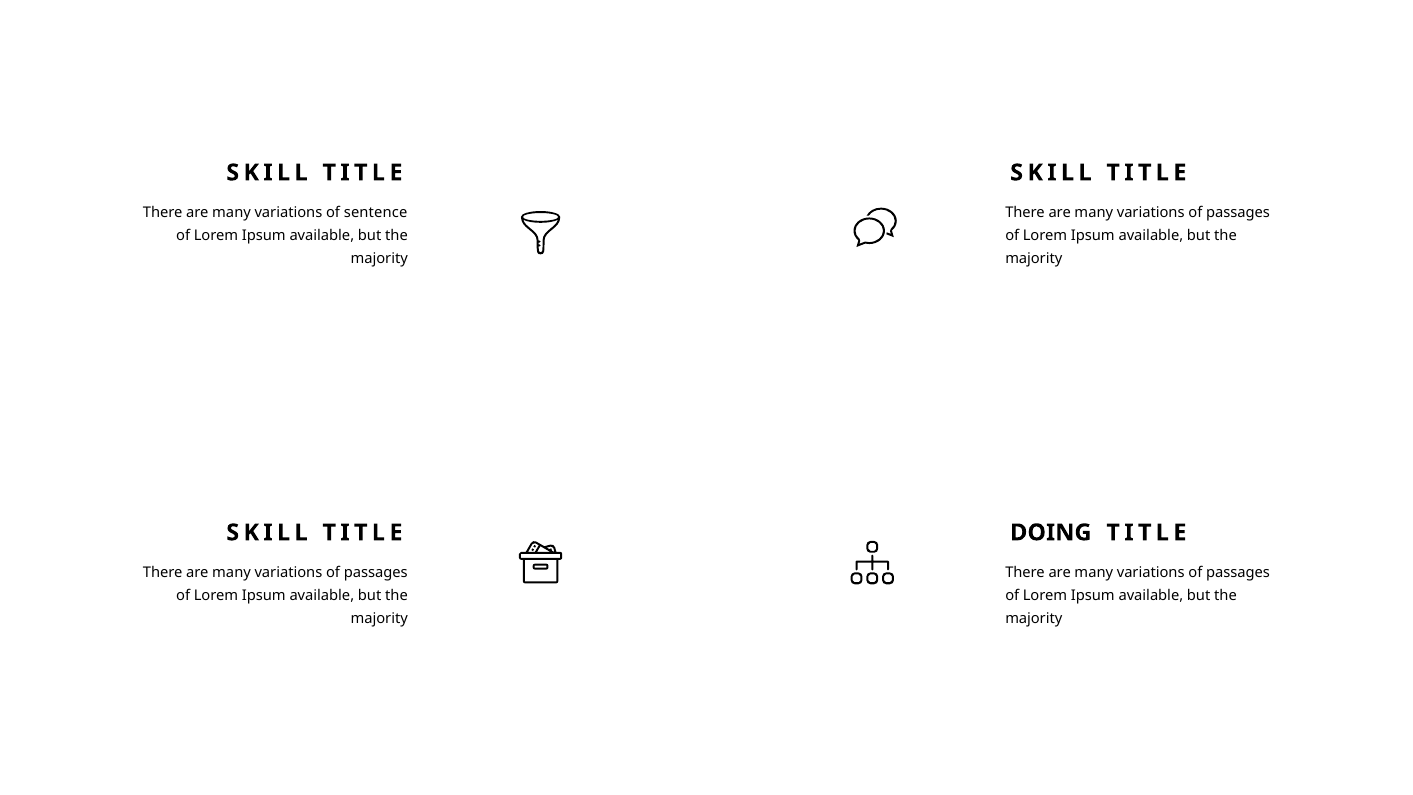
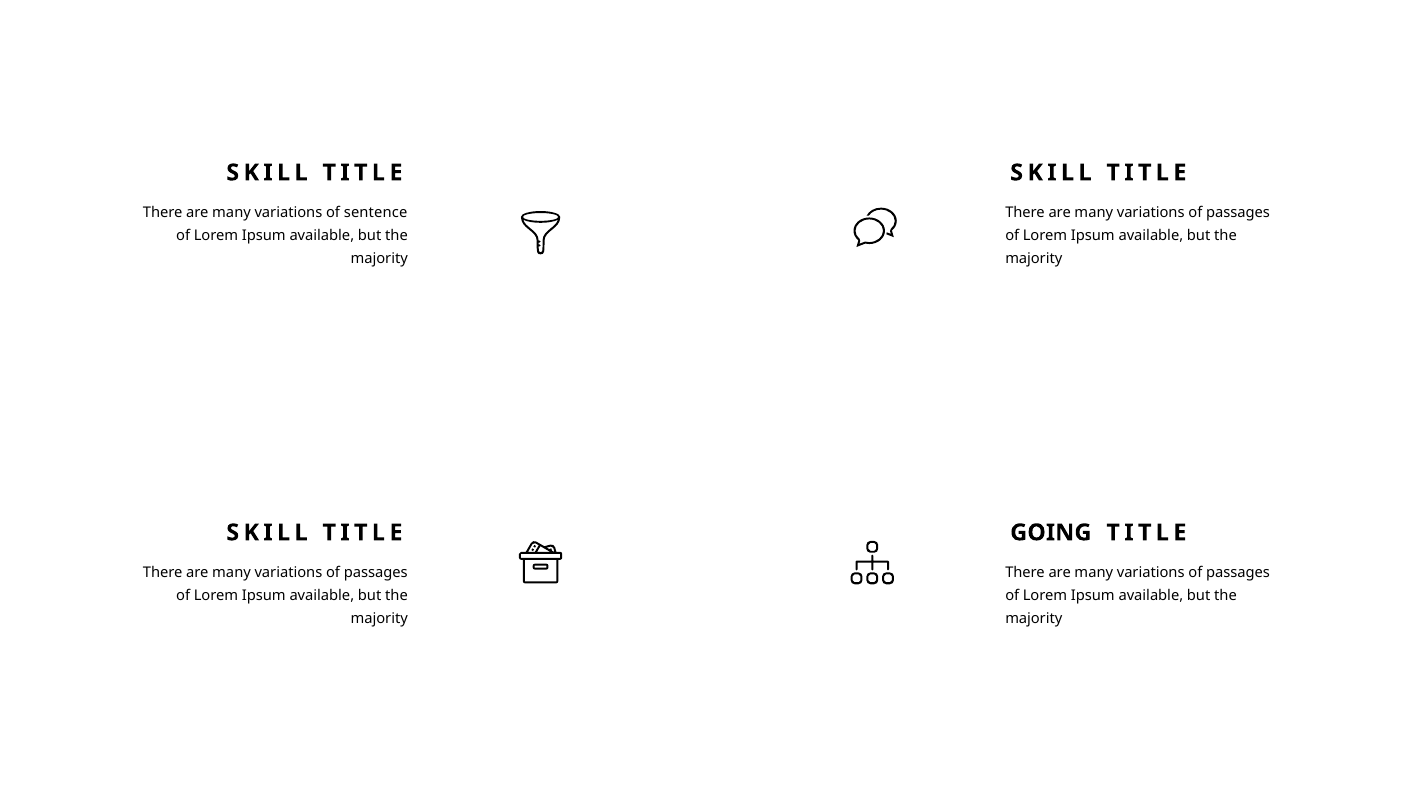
DOING: DOING -> GOING
